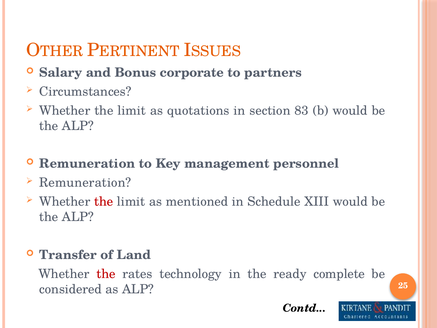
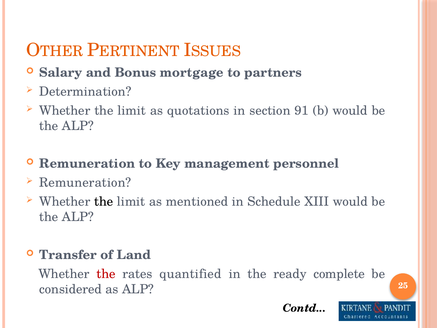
corporate: corporate -> mortgage
Circumstances: Circumstances -> Determination
83: 83 -> 91
the at (104, 202) colour: red -> black
technology: technology -> quantified
